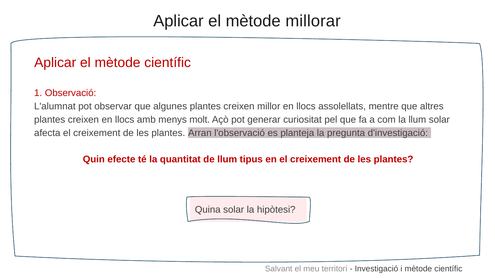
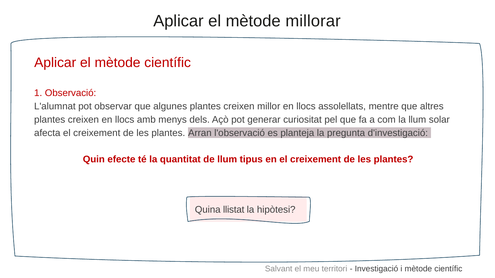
molt: molt -> dels
Quina solar: solar -> llistat
